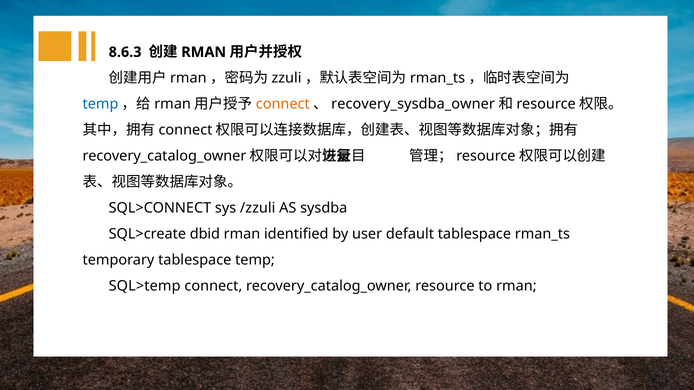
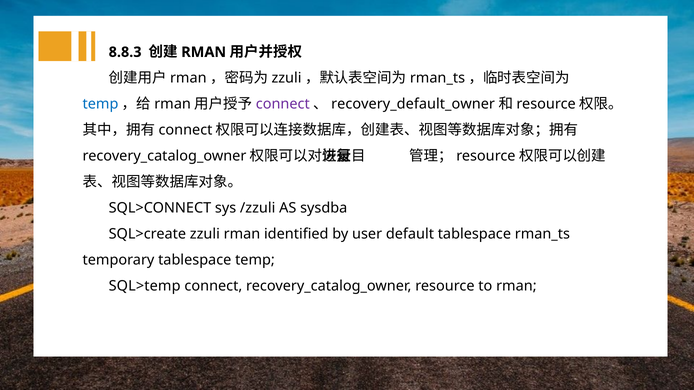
8.6.3: 8.6.3 -> 8.8.3
connect at (283, 104) colour: orange -> purple
recovery_sysdba_owner: recovery_sysdba_owner -> recovery_default_owner
SQL>create dbid: dbid -> zzuli
